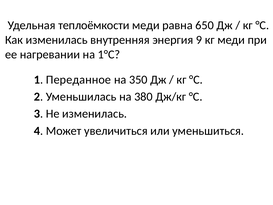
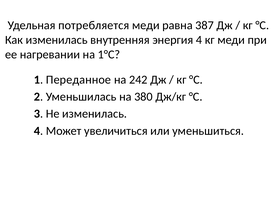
теплоёмкости: теплоёмкости -> потребляется
650: 650 -> 387
энергия 9: 9 -> 4
350: 350 -> 242
